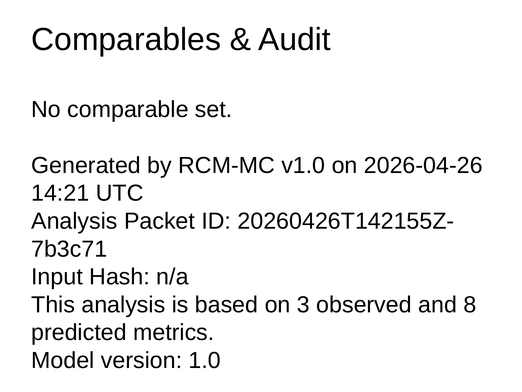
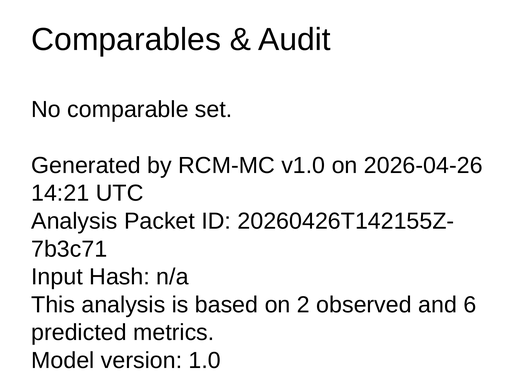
3: 3 -> 2
8: 8 -> 6
